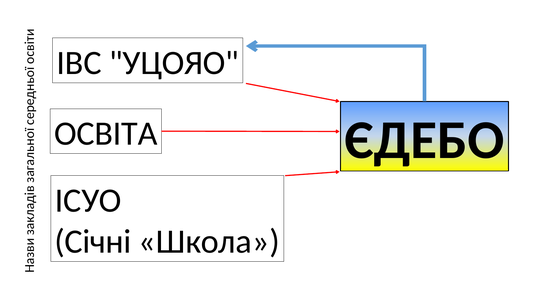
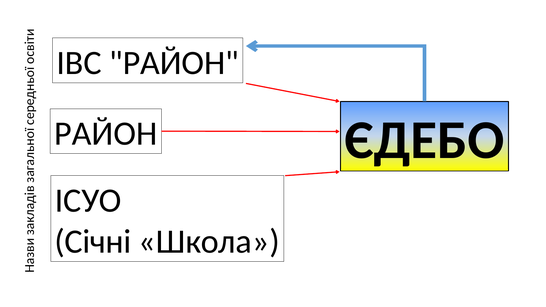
ІВС УЦОЯО: УЦОЯО -> РАЙОН
ОСВІТА at (106, 134): ОСВІТА -> РАЙОН
